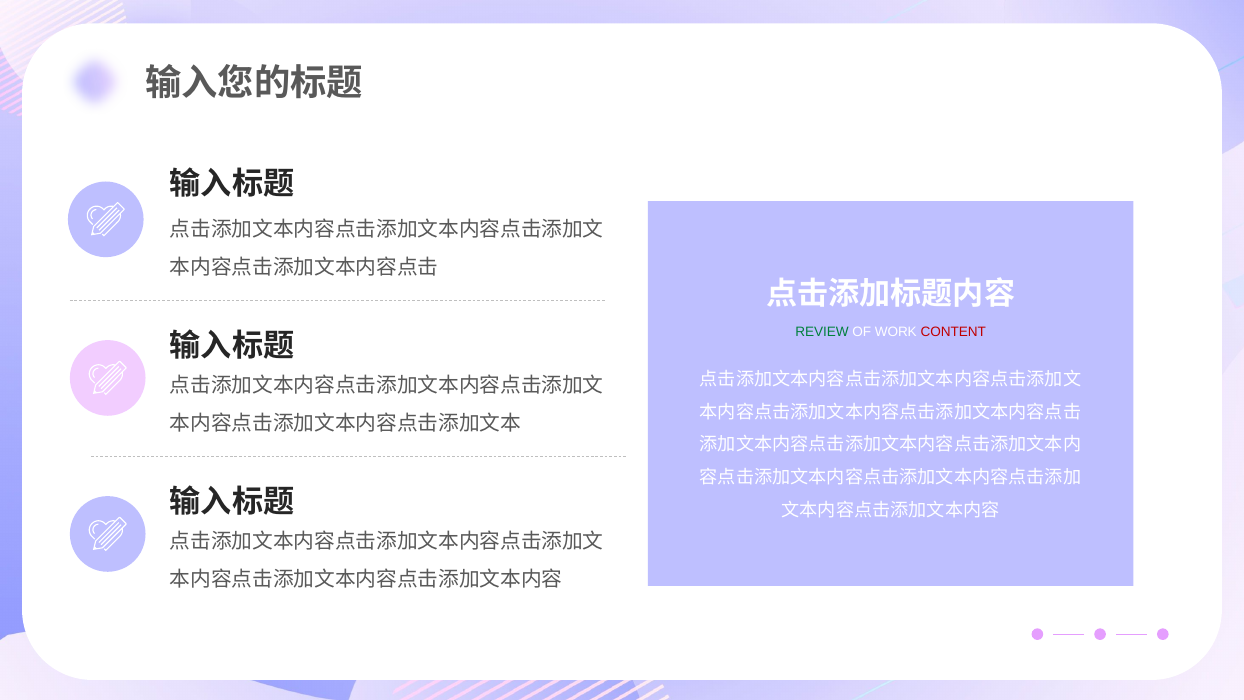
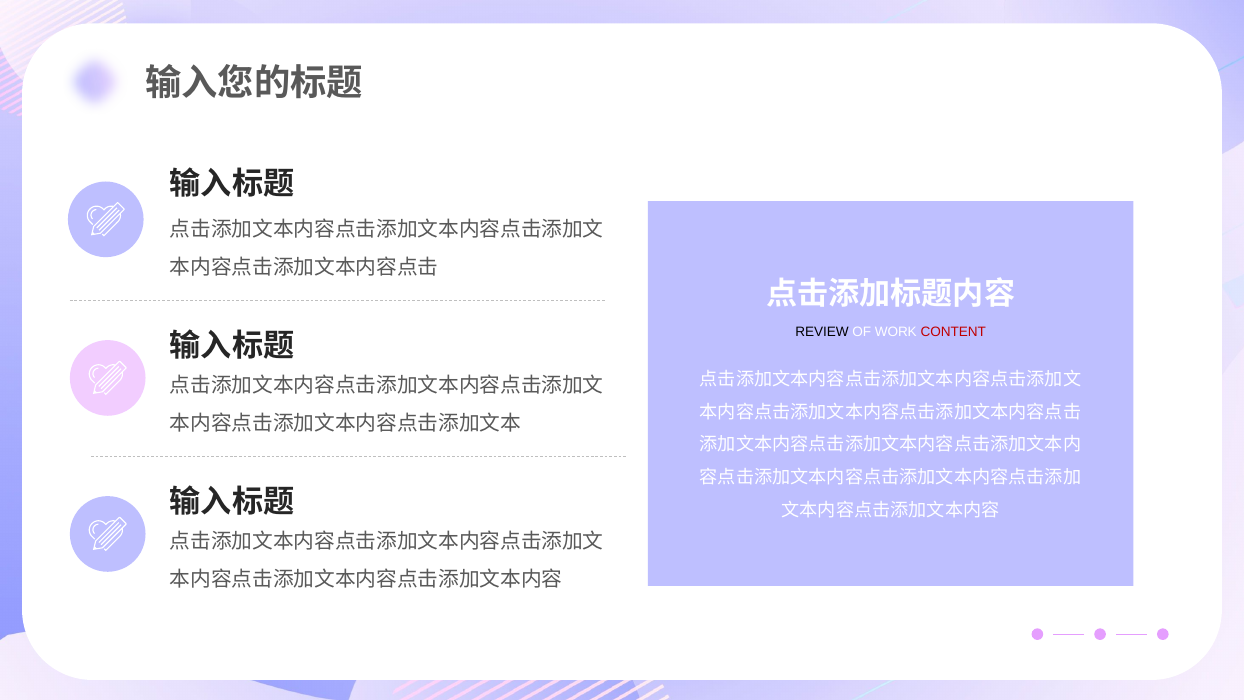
REVIEW colour: green -> black
